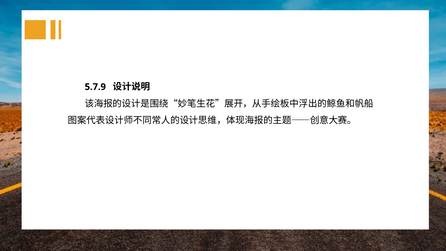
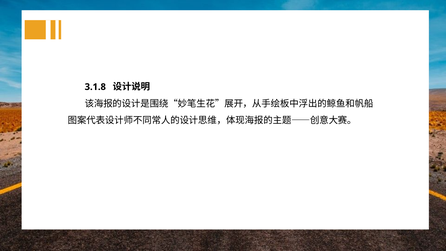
5.7.9: 5.7.9 -> 3.1.8
